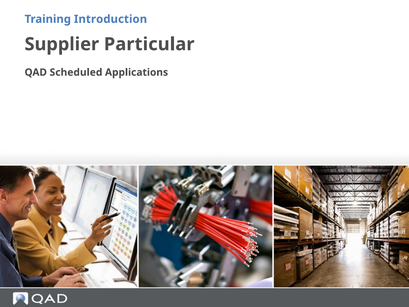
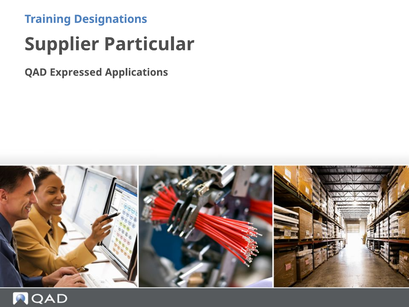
Introduction: Introduction -> Designations
Scheduled: Scheduled -> Expressed
